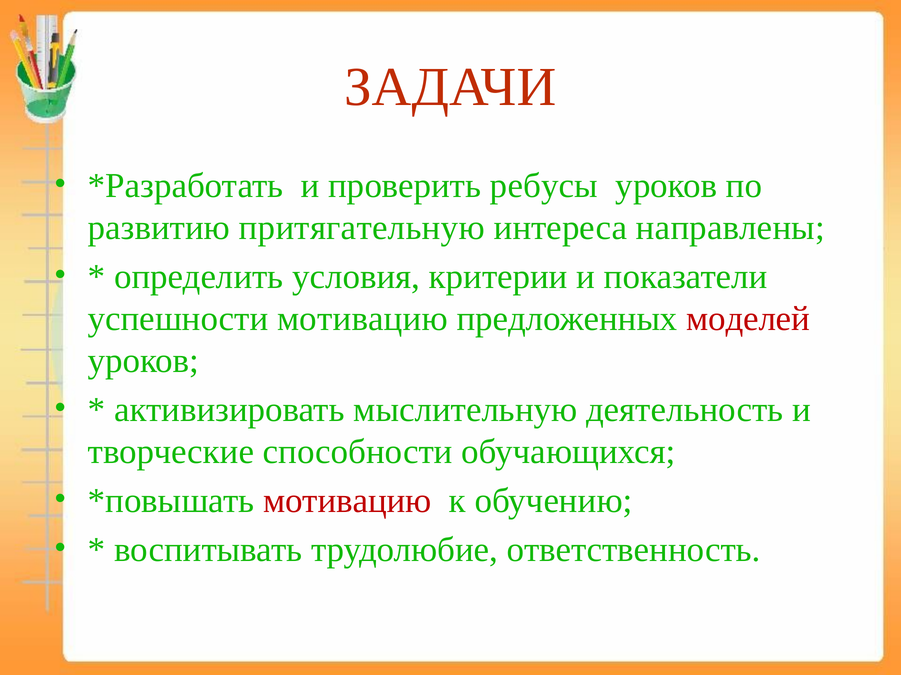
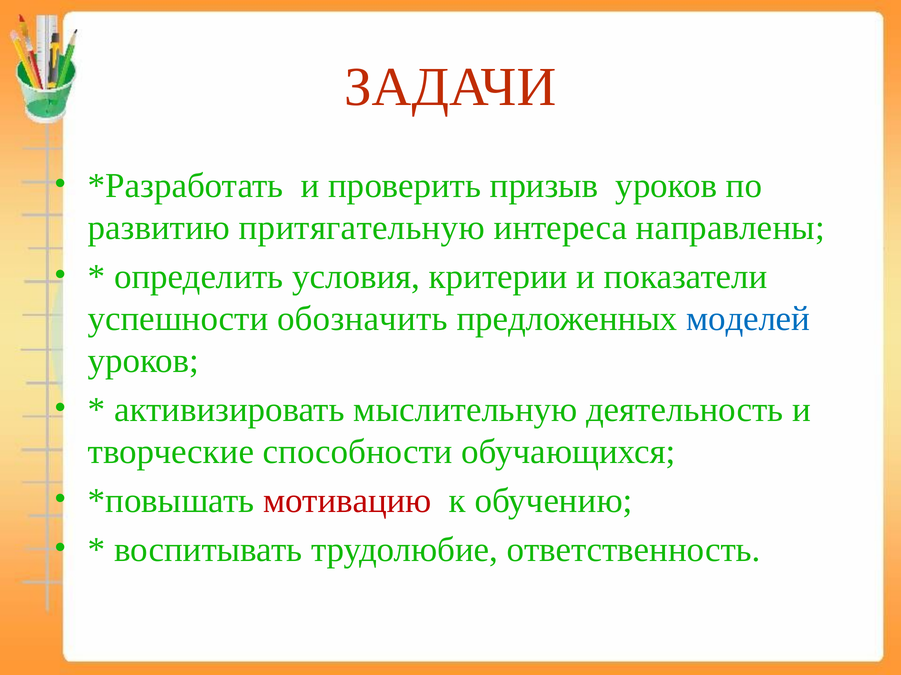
ребусы: ребусы -> призыв
успешности мотивацию: мотивацию -> обозначить
моделей colour: red -> blue
